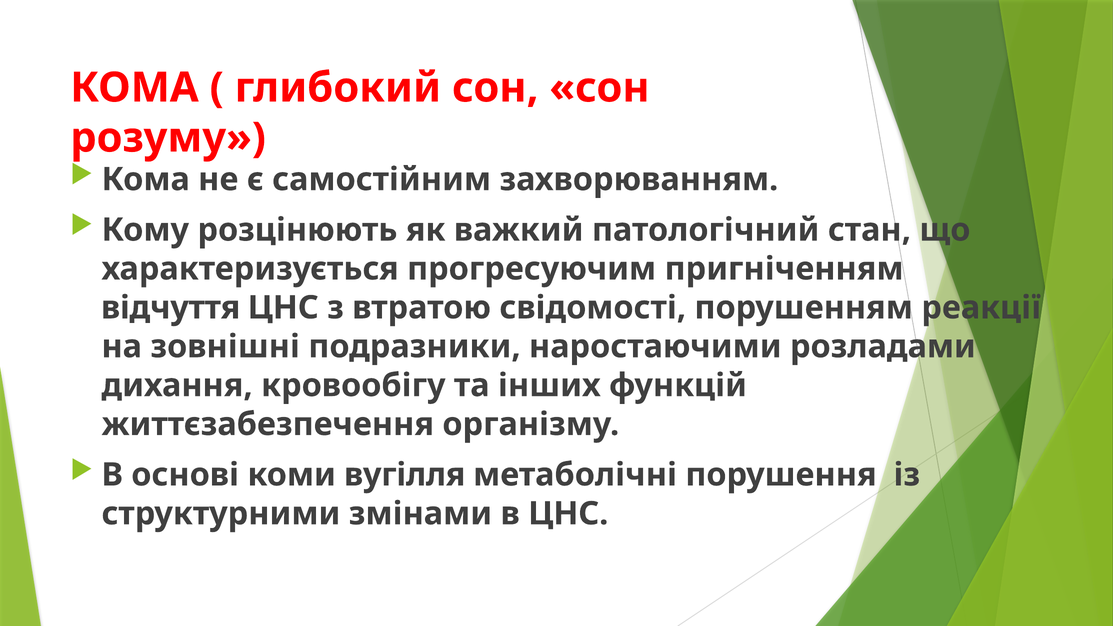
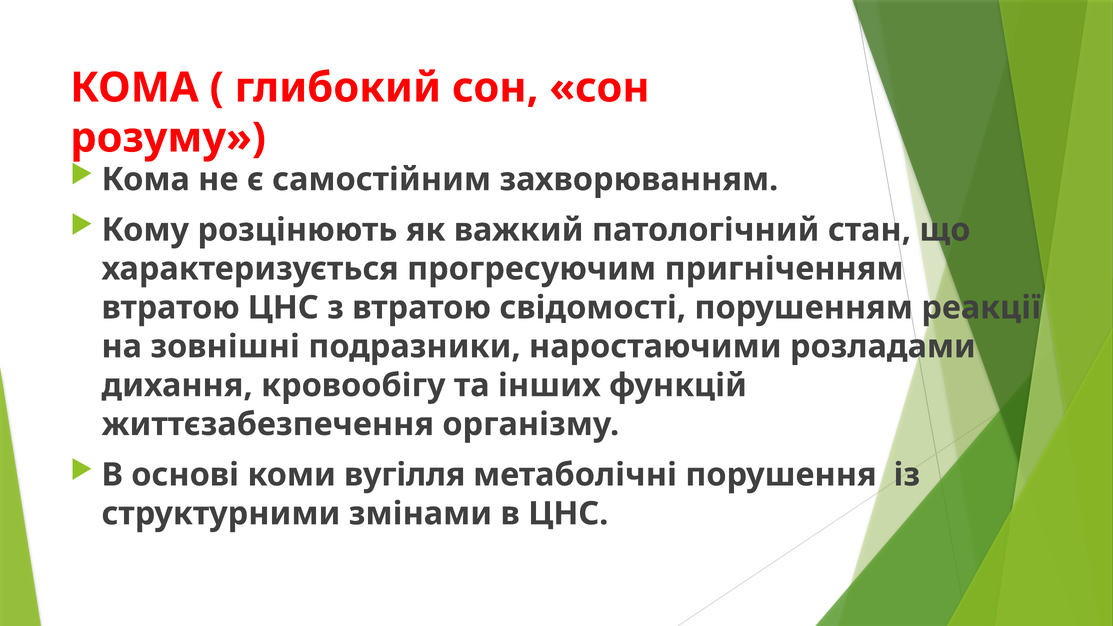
відчуття at (171, 308): відчуття -> втратою
